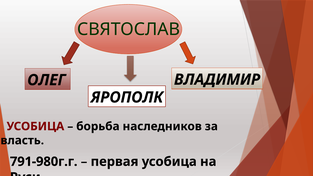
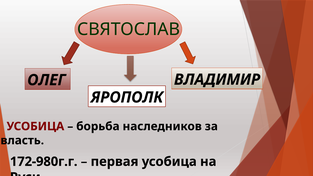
791-980г.г: 791-980г.г -> 172-980г.г
